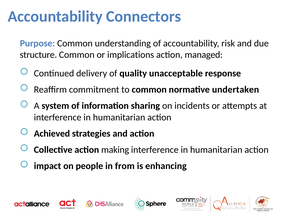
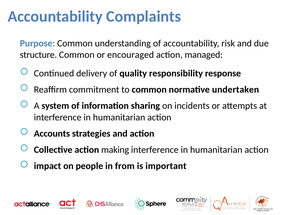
Connectors: Connectors -> Complaints
implications: implications -> encouraged
unacceptable: unacceptable -> responsibility
Achieved: Achieved -> Accounts
enhancing: enhancing -> important
